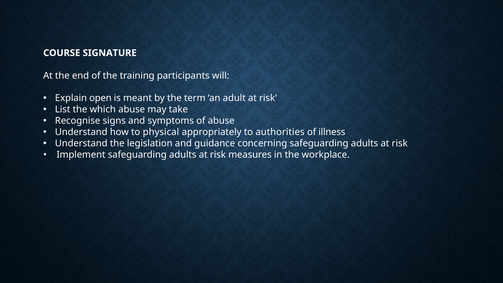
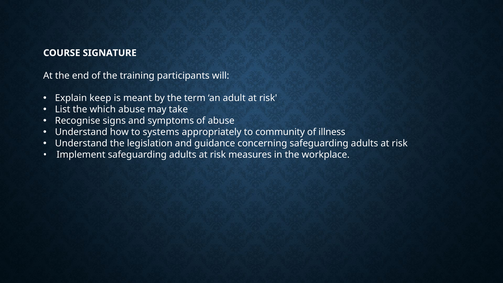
open: open -> keep
physical: physical -> systems
authorities: authorities -> community
